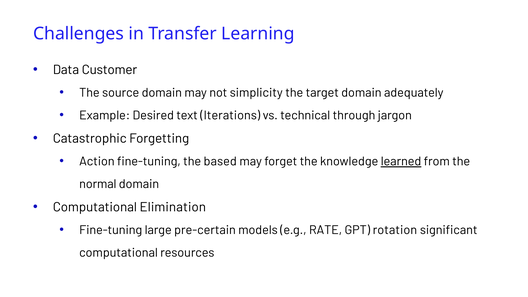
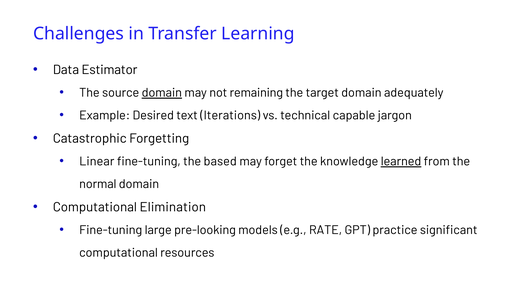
Customer: Customer -> Estimator
domain at (162, 93) underline: none -> present
simplicity: simplicity -> remaining
through: through -> capable
Action: Action -> Linear
pre-certain: pre-certain -> pre-looking
rotation: rotation -> practice
